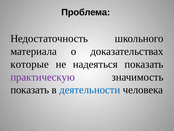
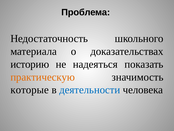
которые: которые -> историю
практическую colour: purple -> orange
показать at (30, 90): показать -> которые
